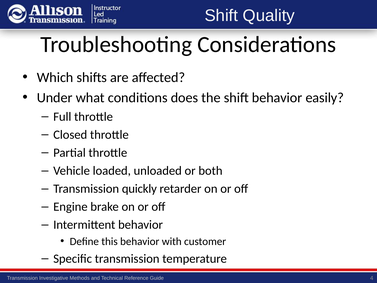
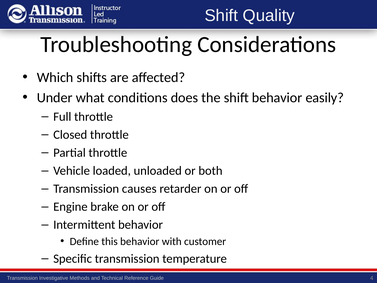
quickly: quickly -> causes
